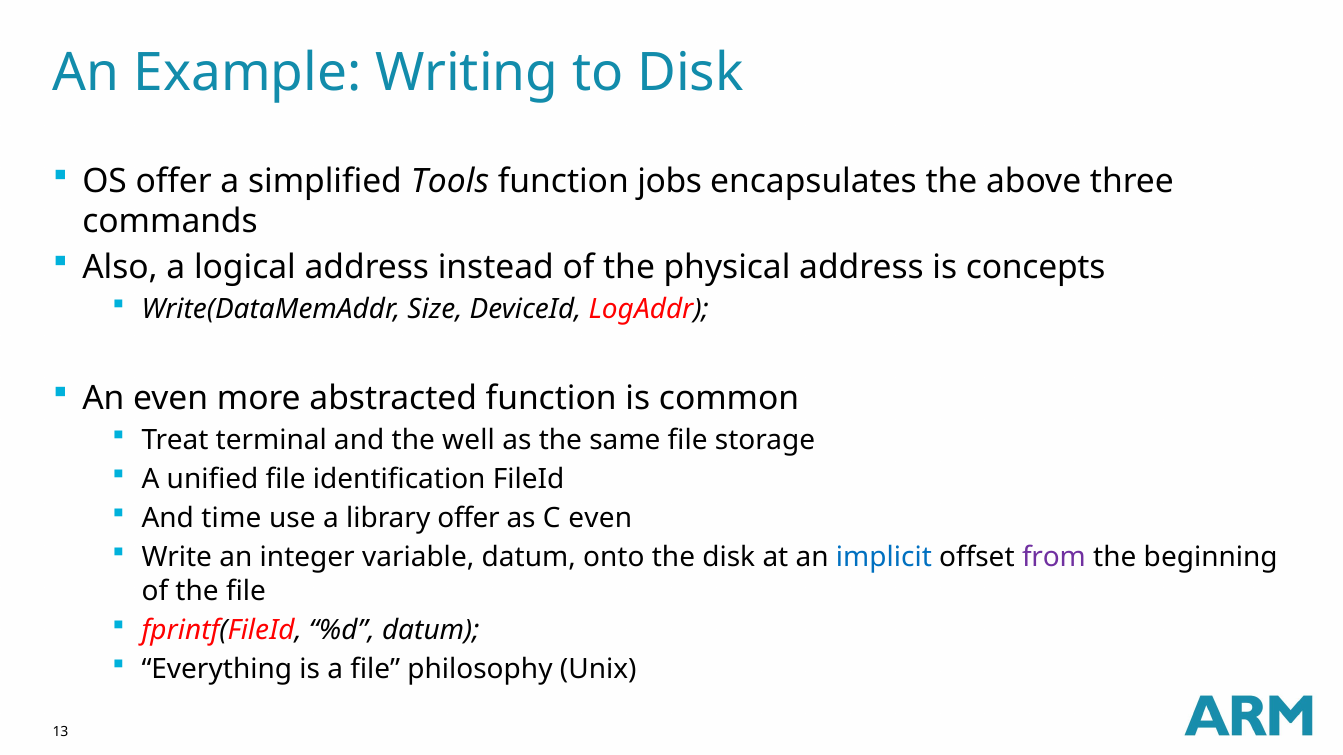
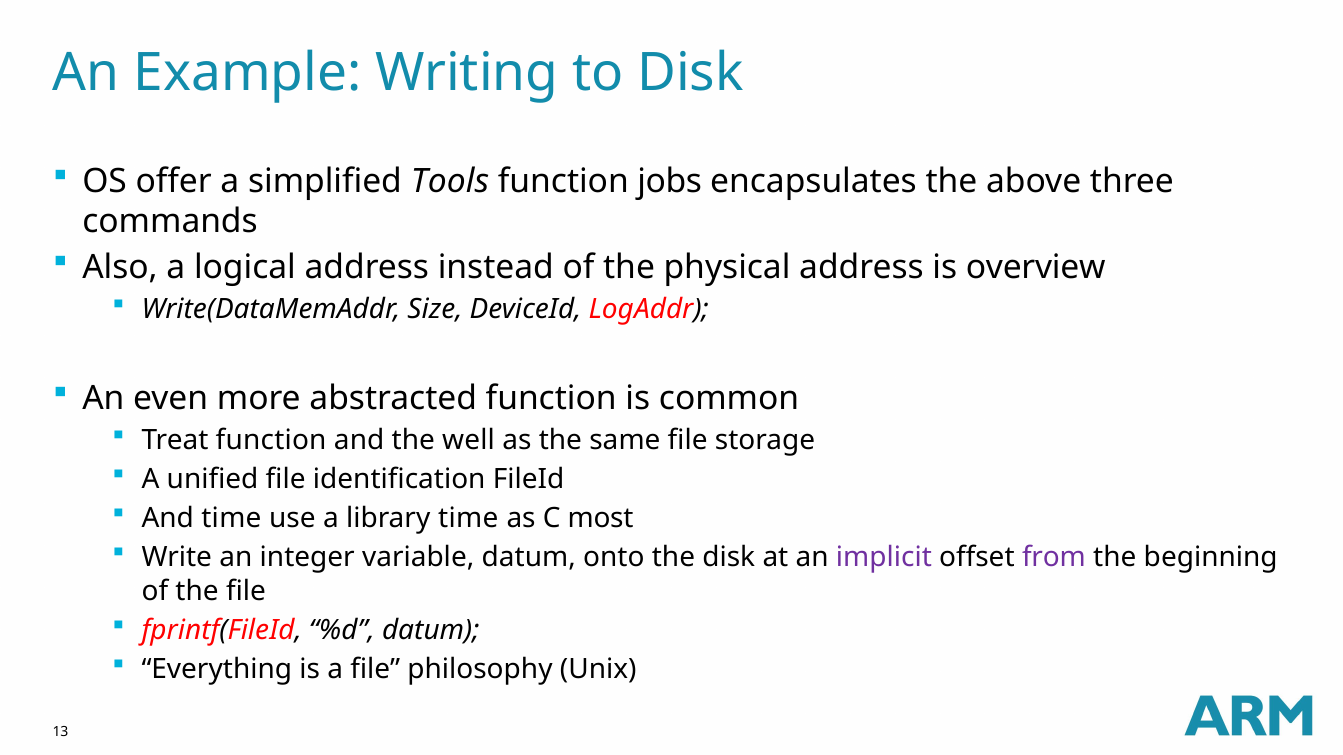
concepts: concepts -> overview
Treat terminal: terminal -> function
library offer: offer -> time
C even: even -> most
implicit colour: blue -> purple
